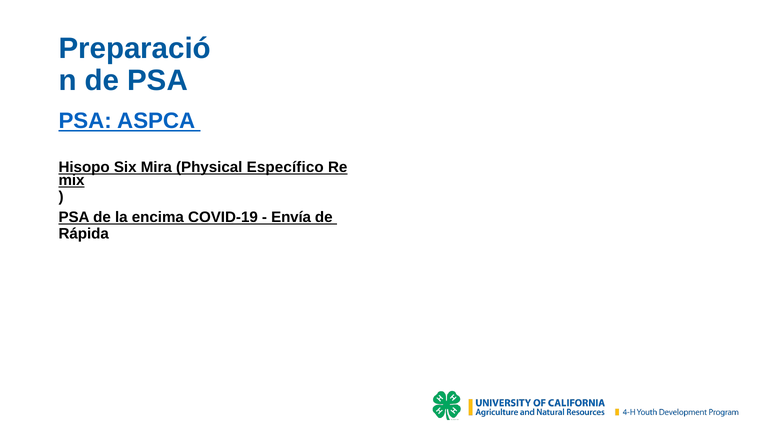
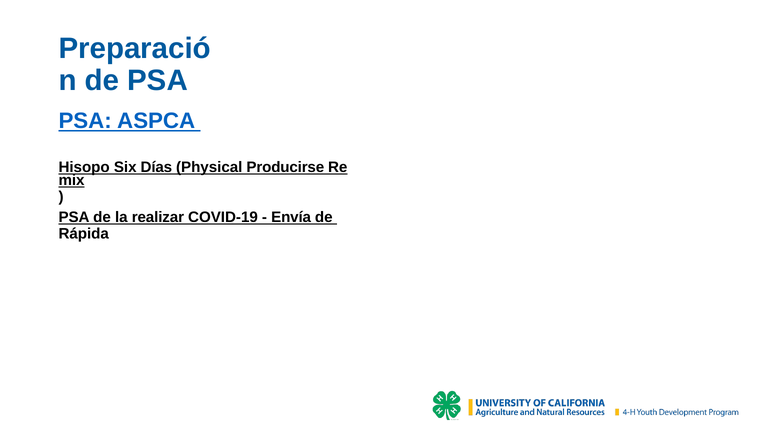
Mira: Mira -> Días
Específico: Específico -> Producirse
encima: encima -> realizar
